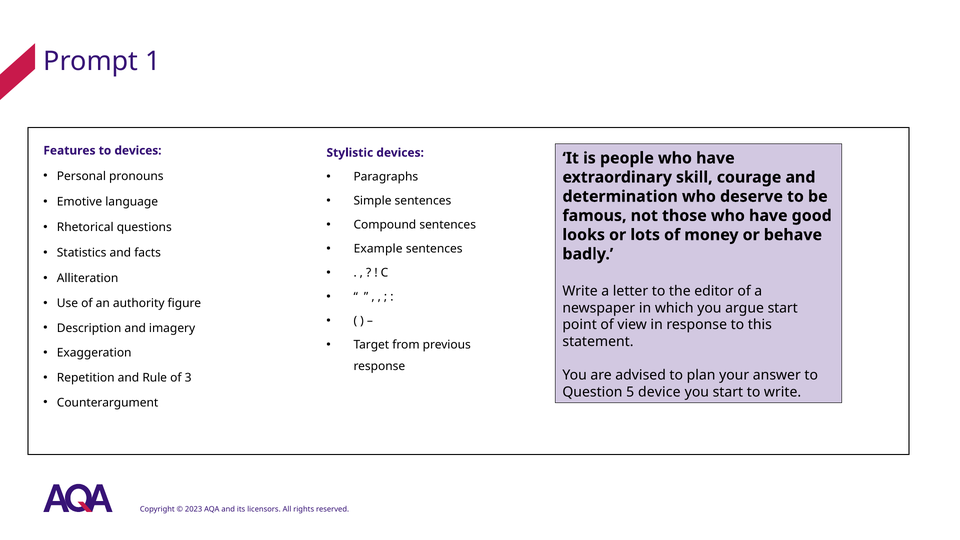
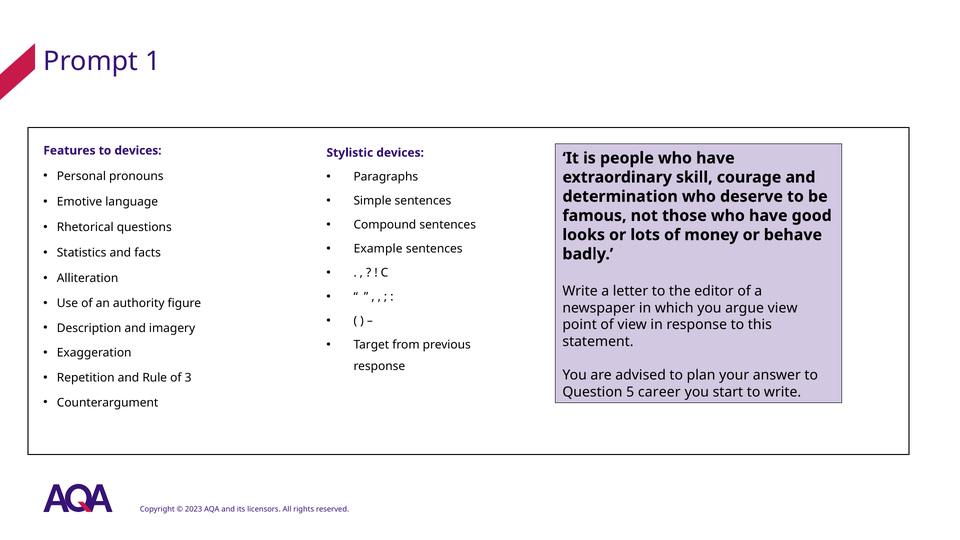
argue start: start -> view
device: device -> career
